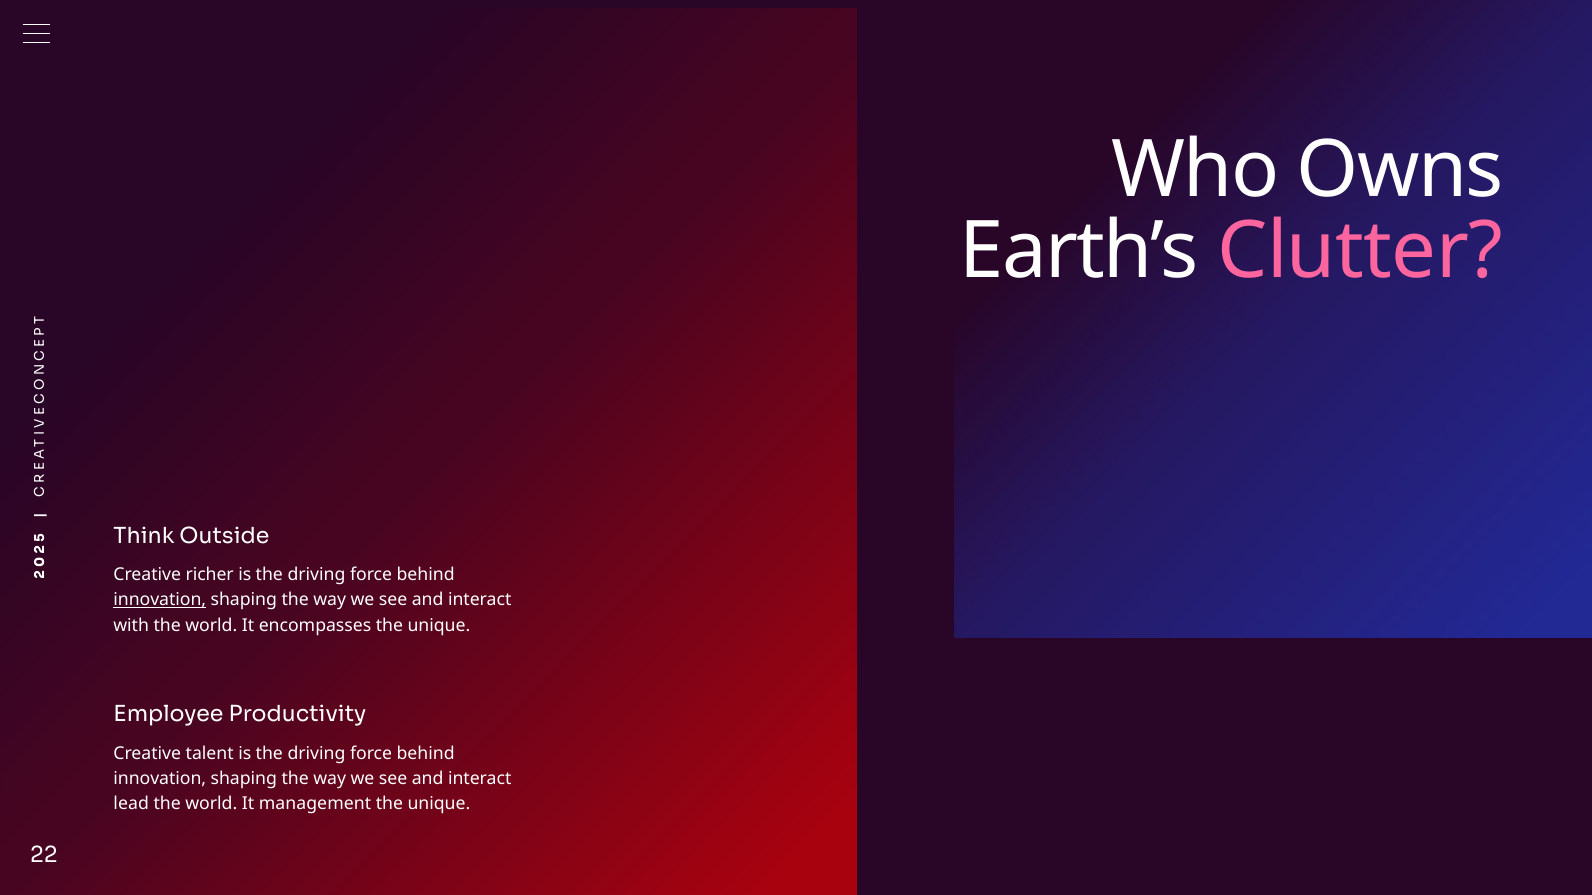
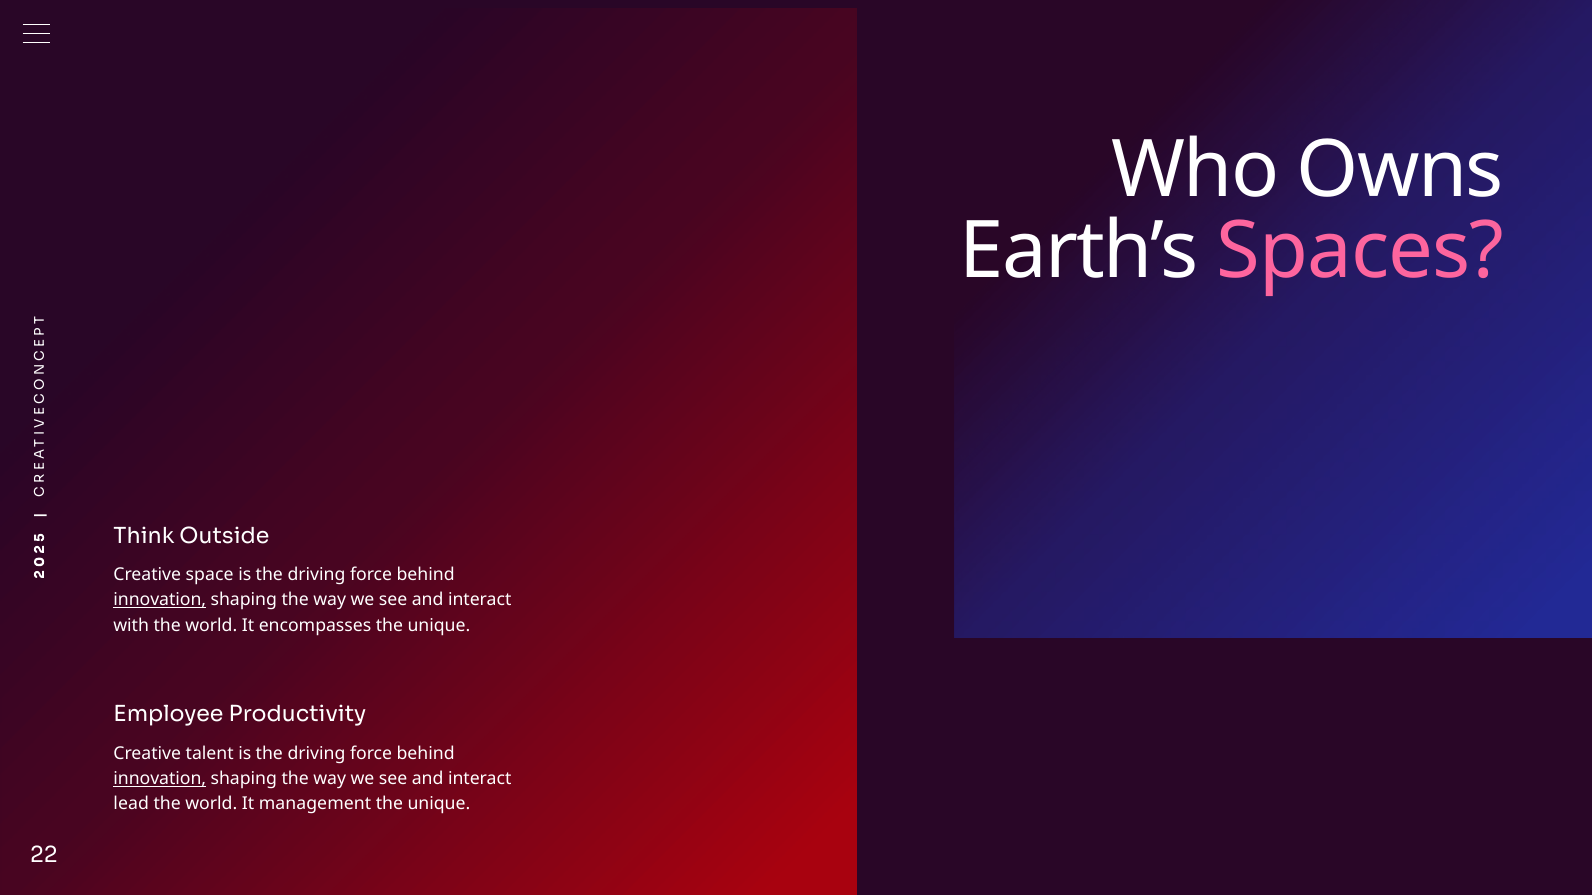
Clutter: Clutter -> Spaces
richer: richer -> space
innovation at (160, 779) underline: none -> present
